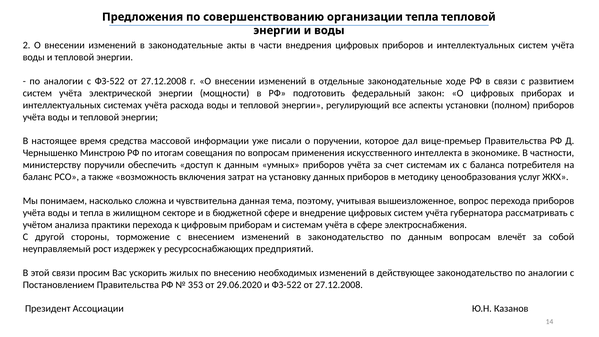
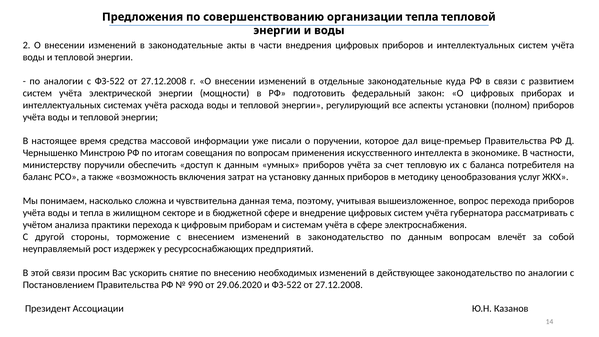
ходе: ходе -> куда
счет системам: системам -> тепловую
жилых: жилых -> снятие
353: 353 -> 990
